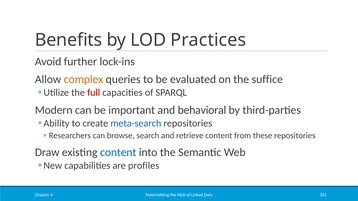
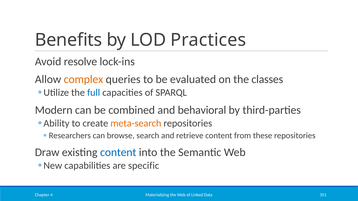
further: further -> resolve
suffice: suffice -> classes
full colour: red -> blue
important: important -> combined
meta-search colour: blue -> orange
profiles: profiles -> specific
